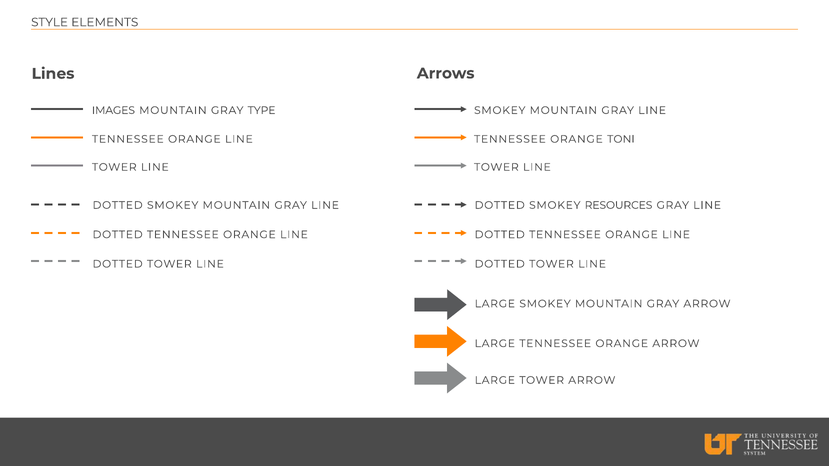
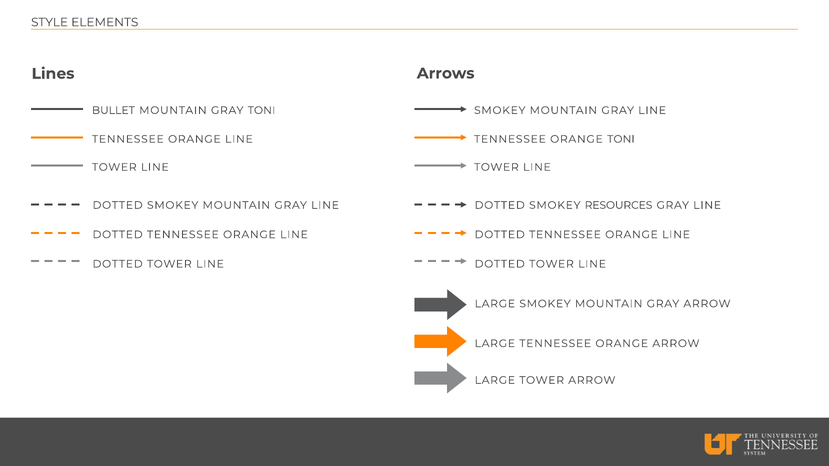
IMAGES: IMAGES -> BULLET
GRAY TYPE: TYPE -> TONI
